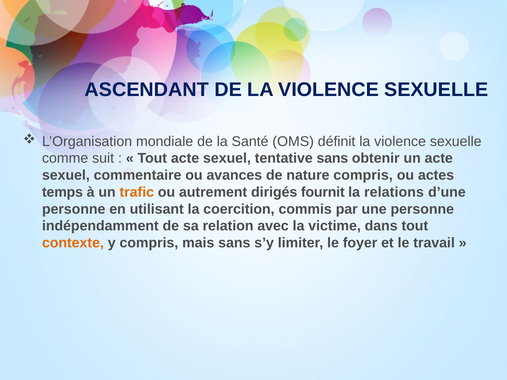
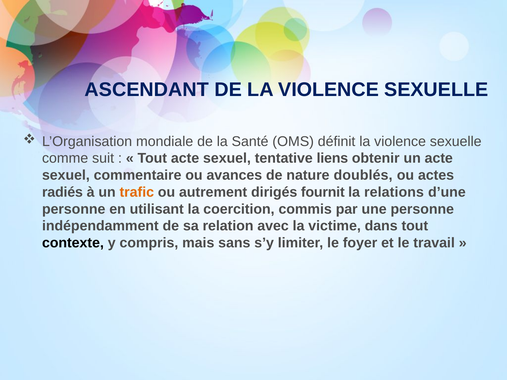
tentative sans: sans -> liens
nature compris: compris -> doublés
temps: temps -> radiés
contexte colour: orange -> black
